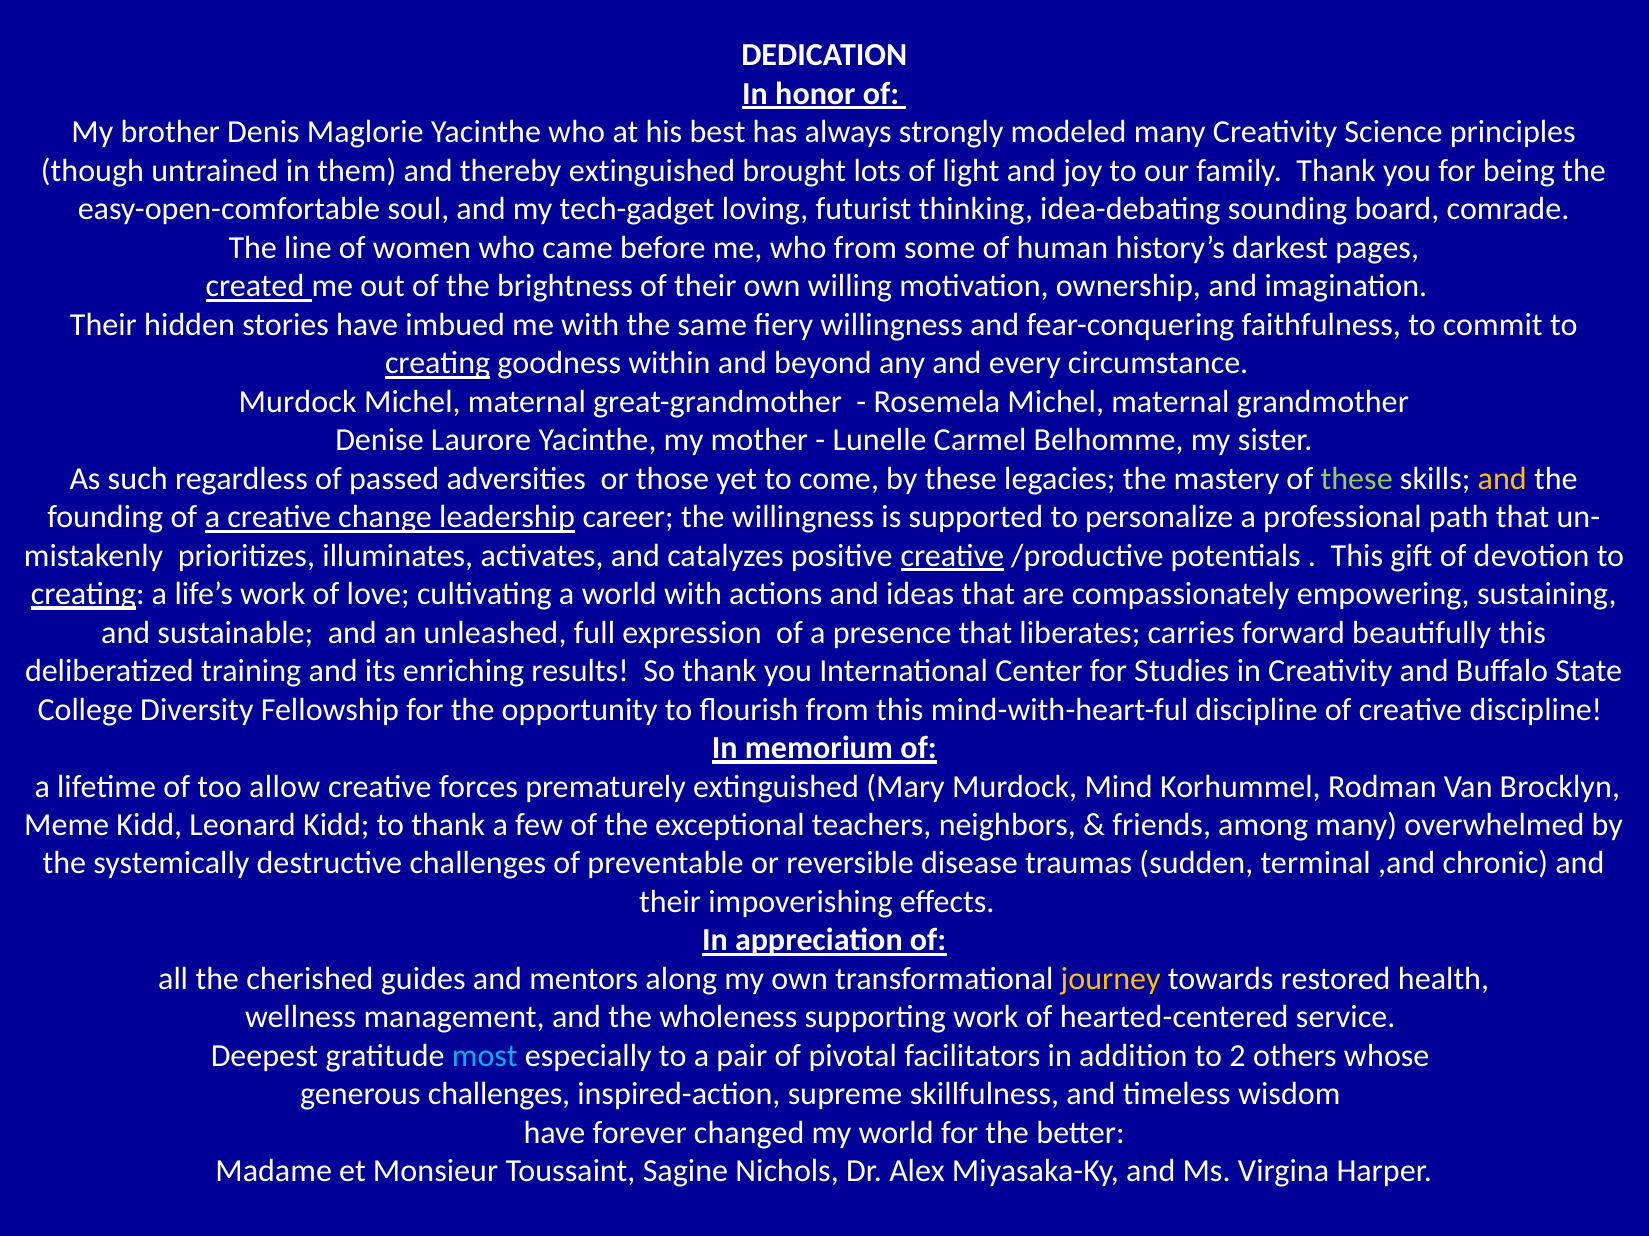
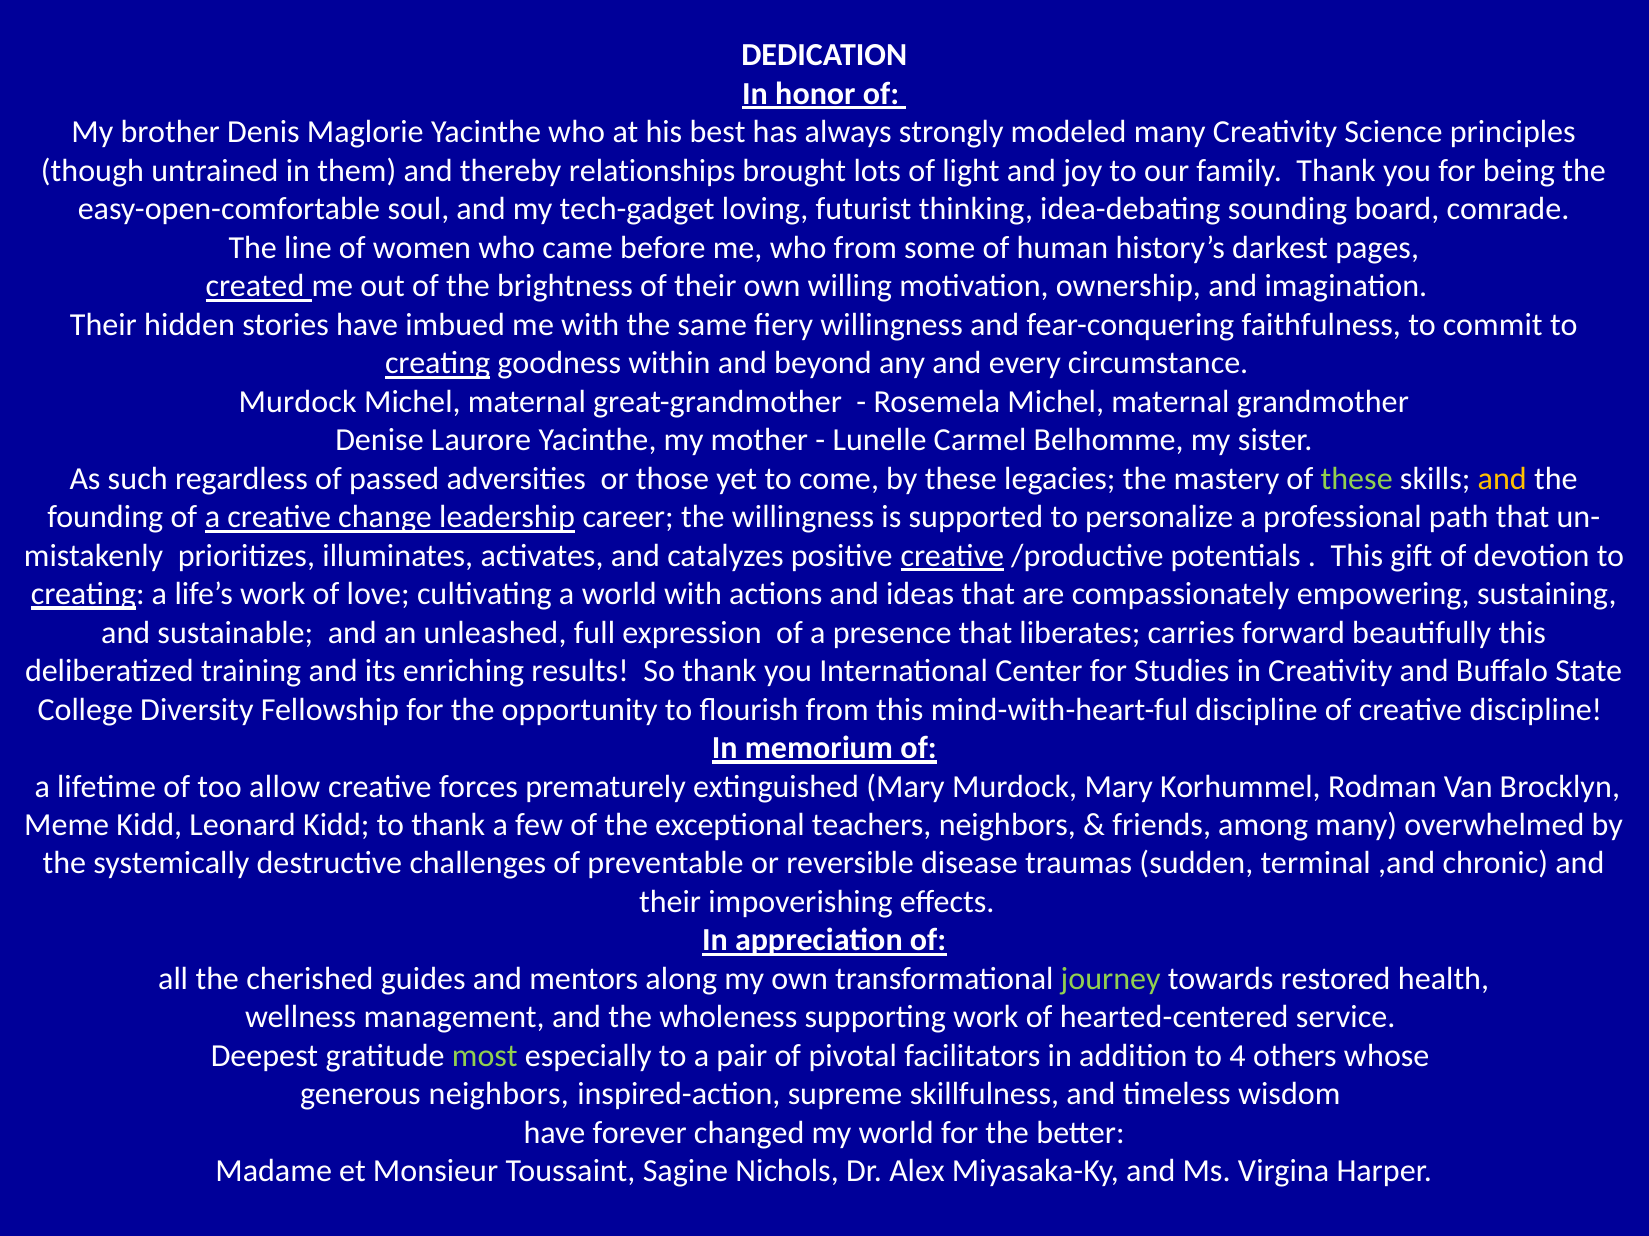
thereby extinguished: extinguished -> relationships
Murdock Mind: Mind -> Mary
journey colour: yellow -> light green
most colour: light blue -> light green
2: 2 -> 4
generous challenges: challenges -> neighbors
